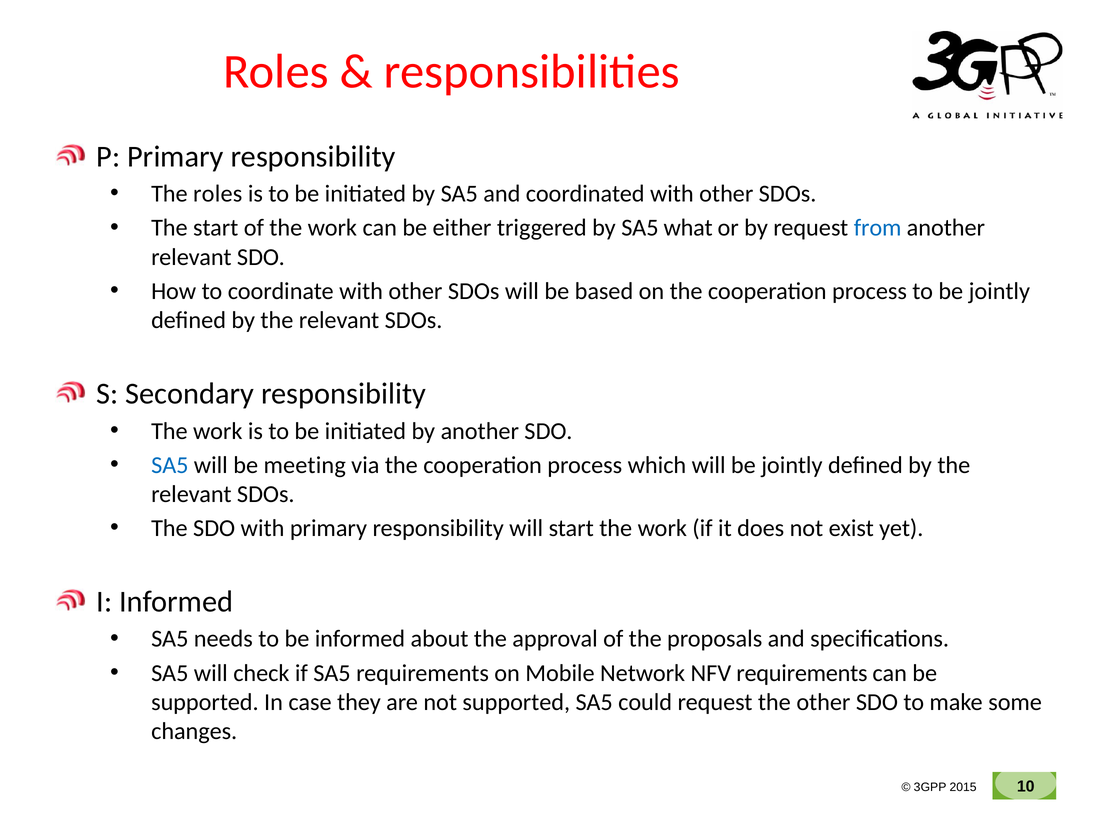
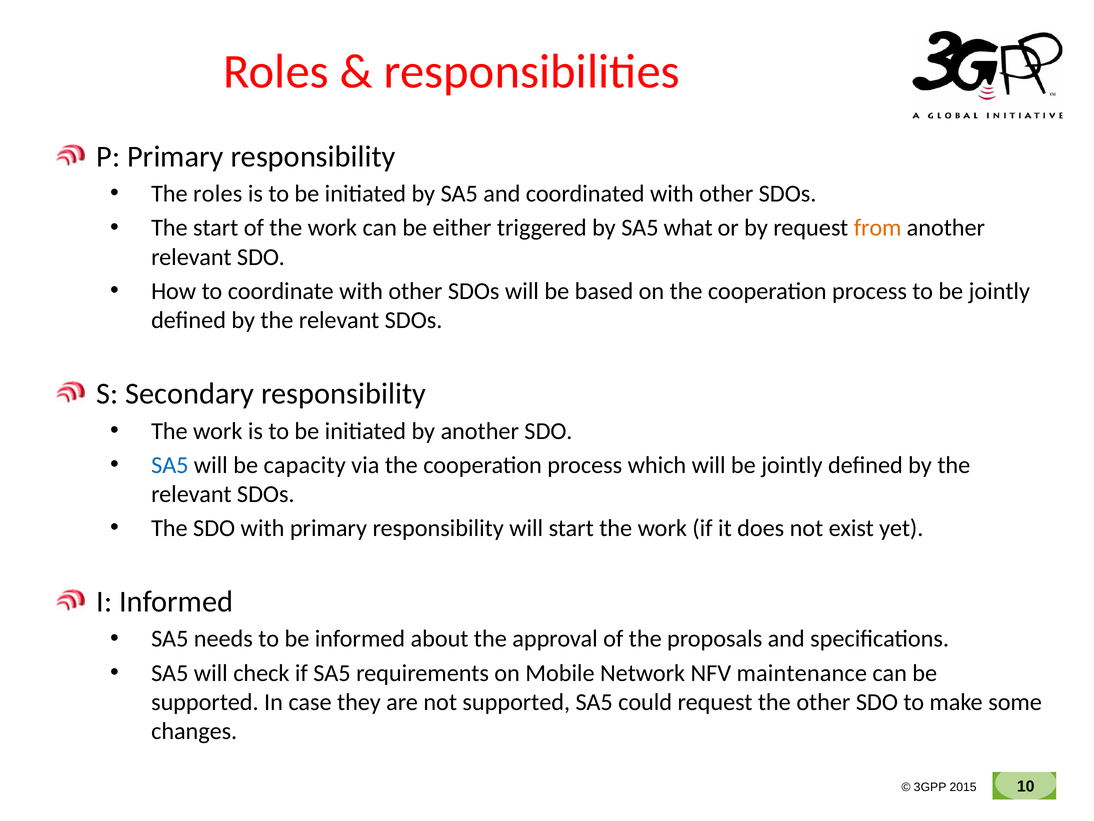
from colour: blue -> orange
meeting: meeting -> capacity
NFV requirements: requirements -> maintenance
